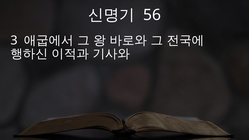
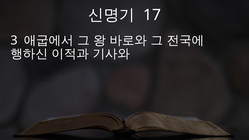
56: 56 -> 17
